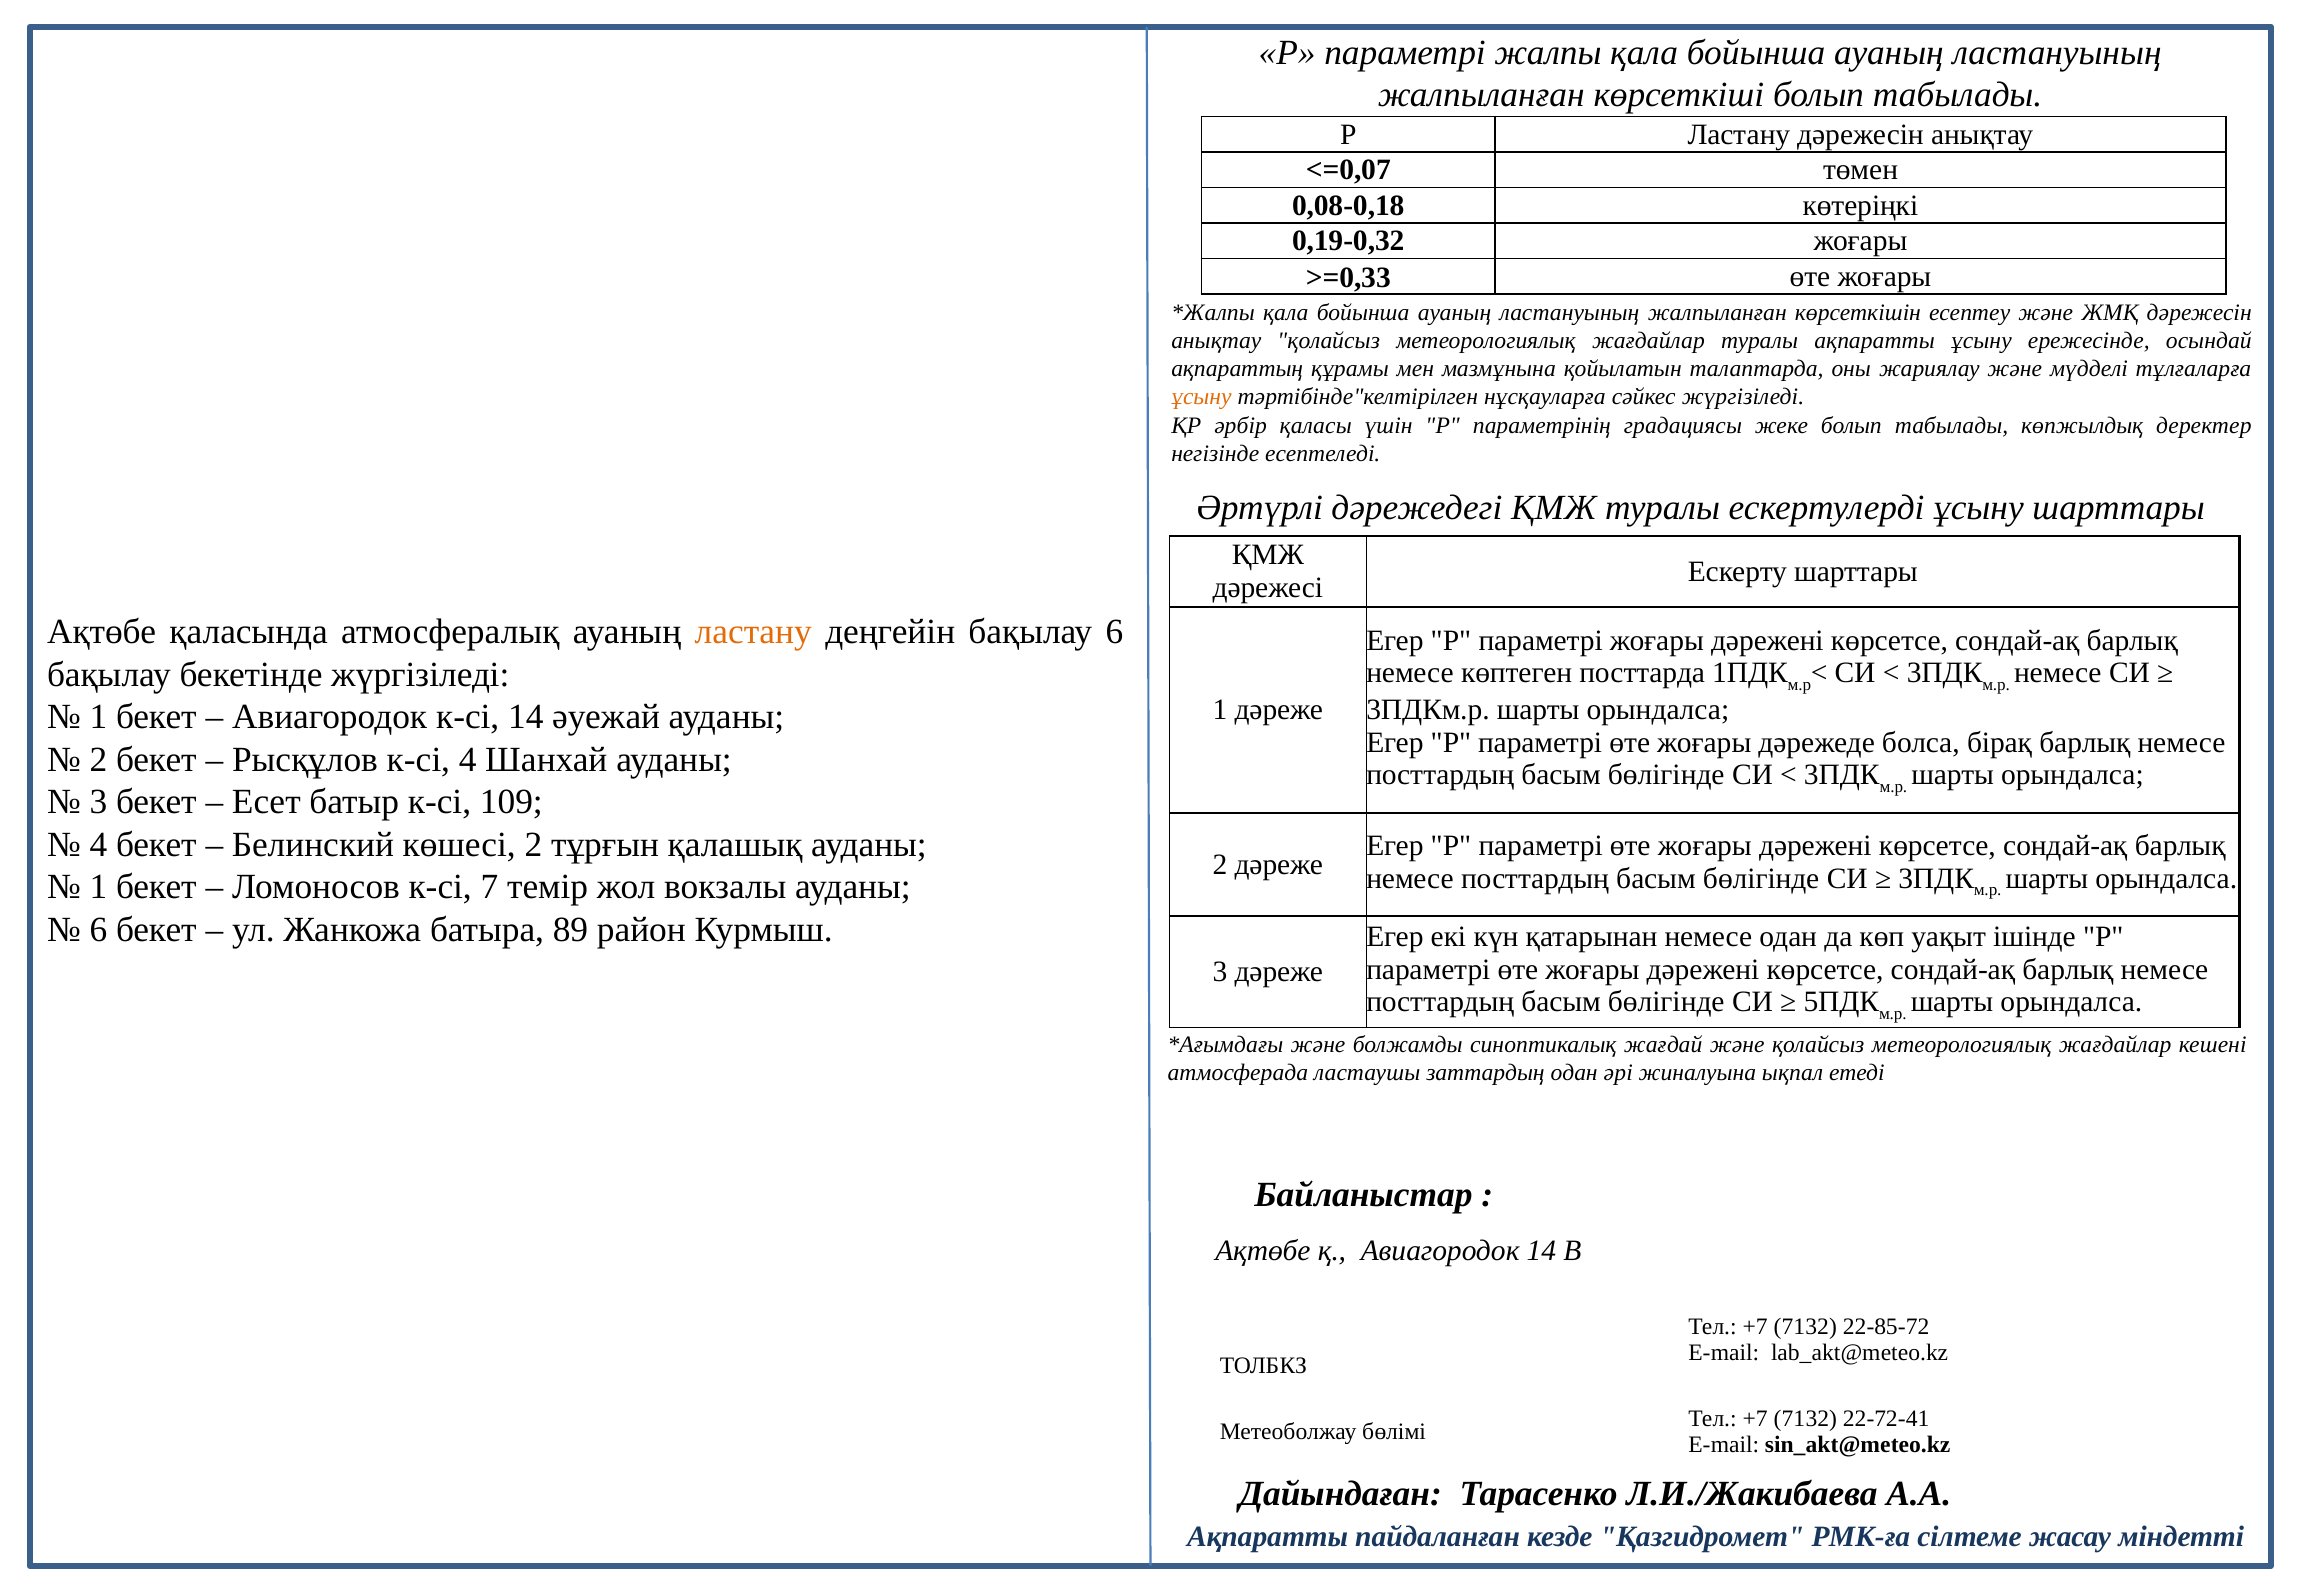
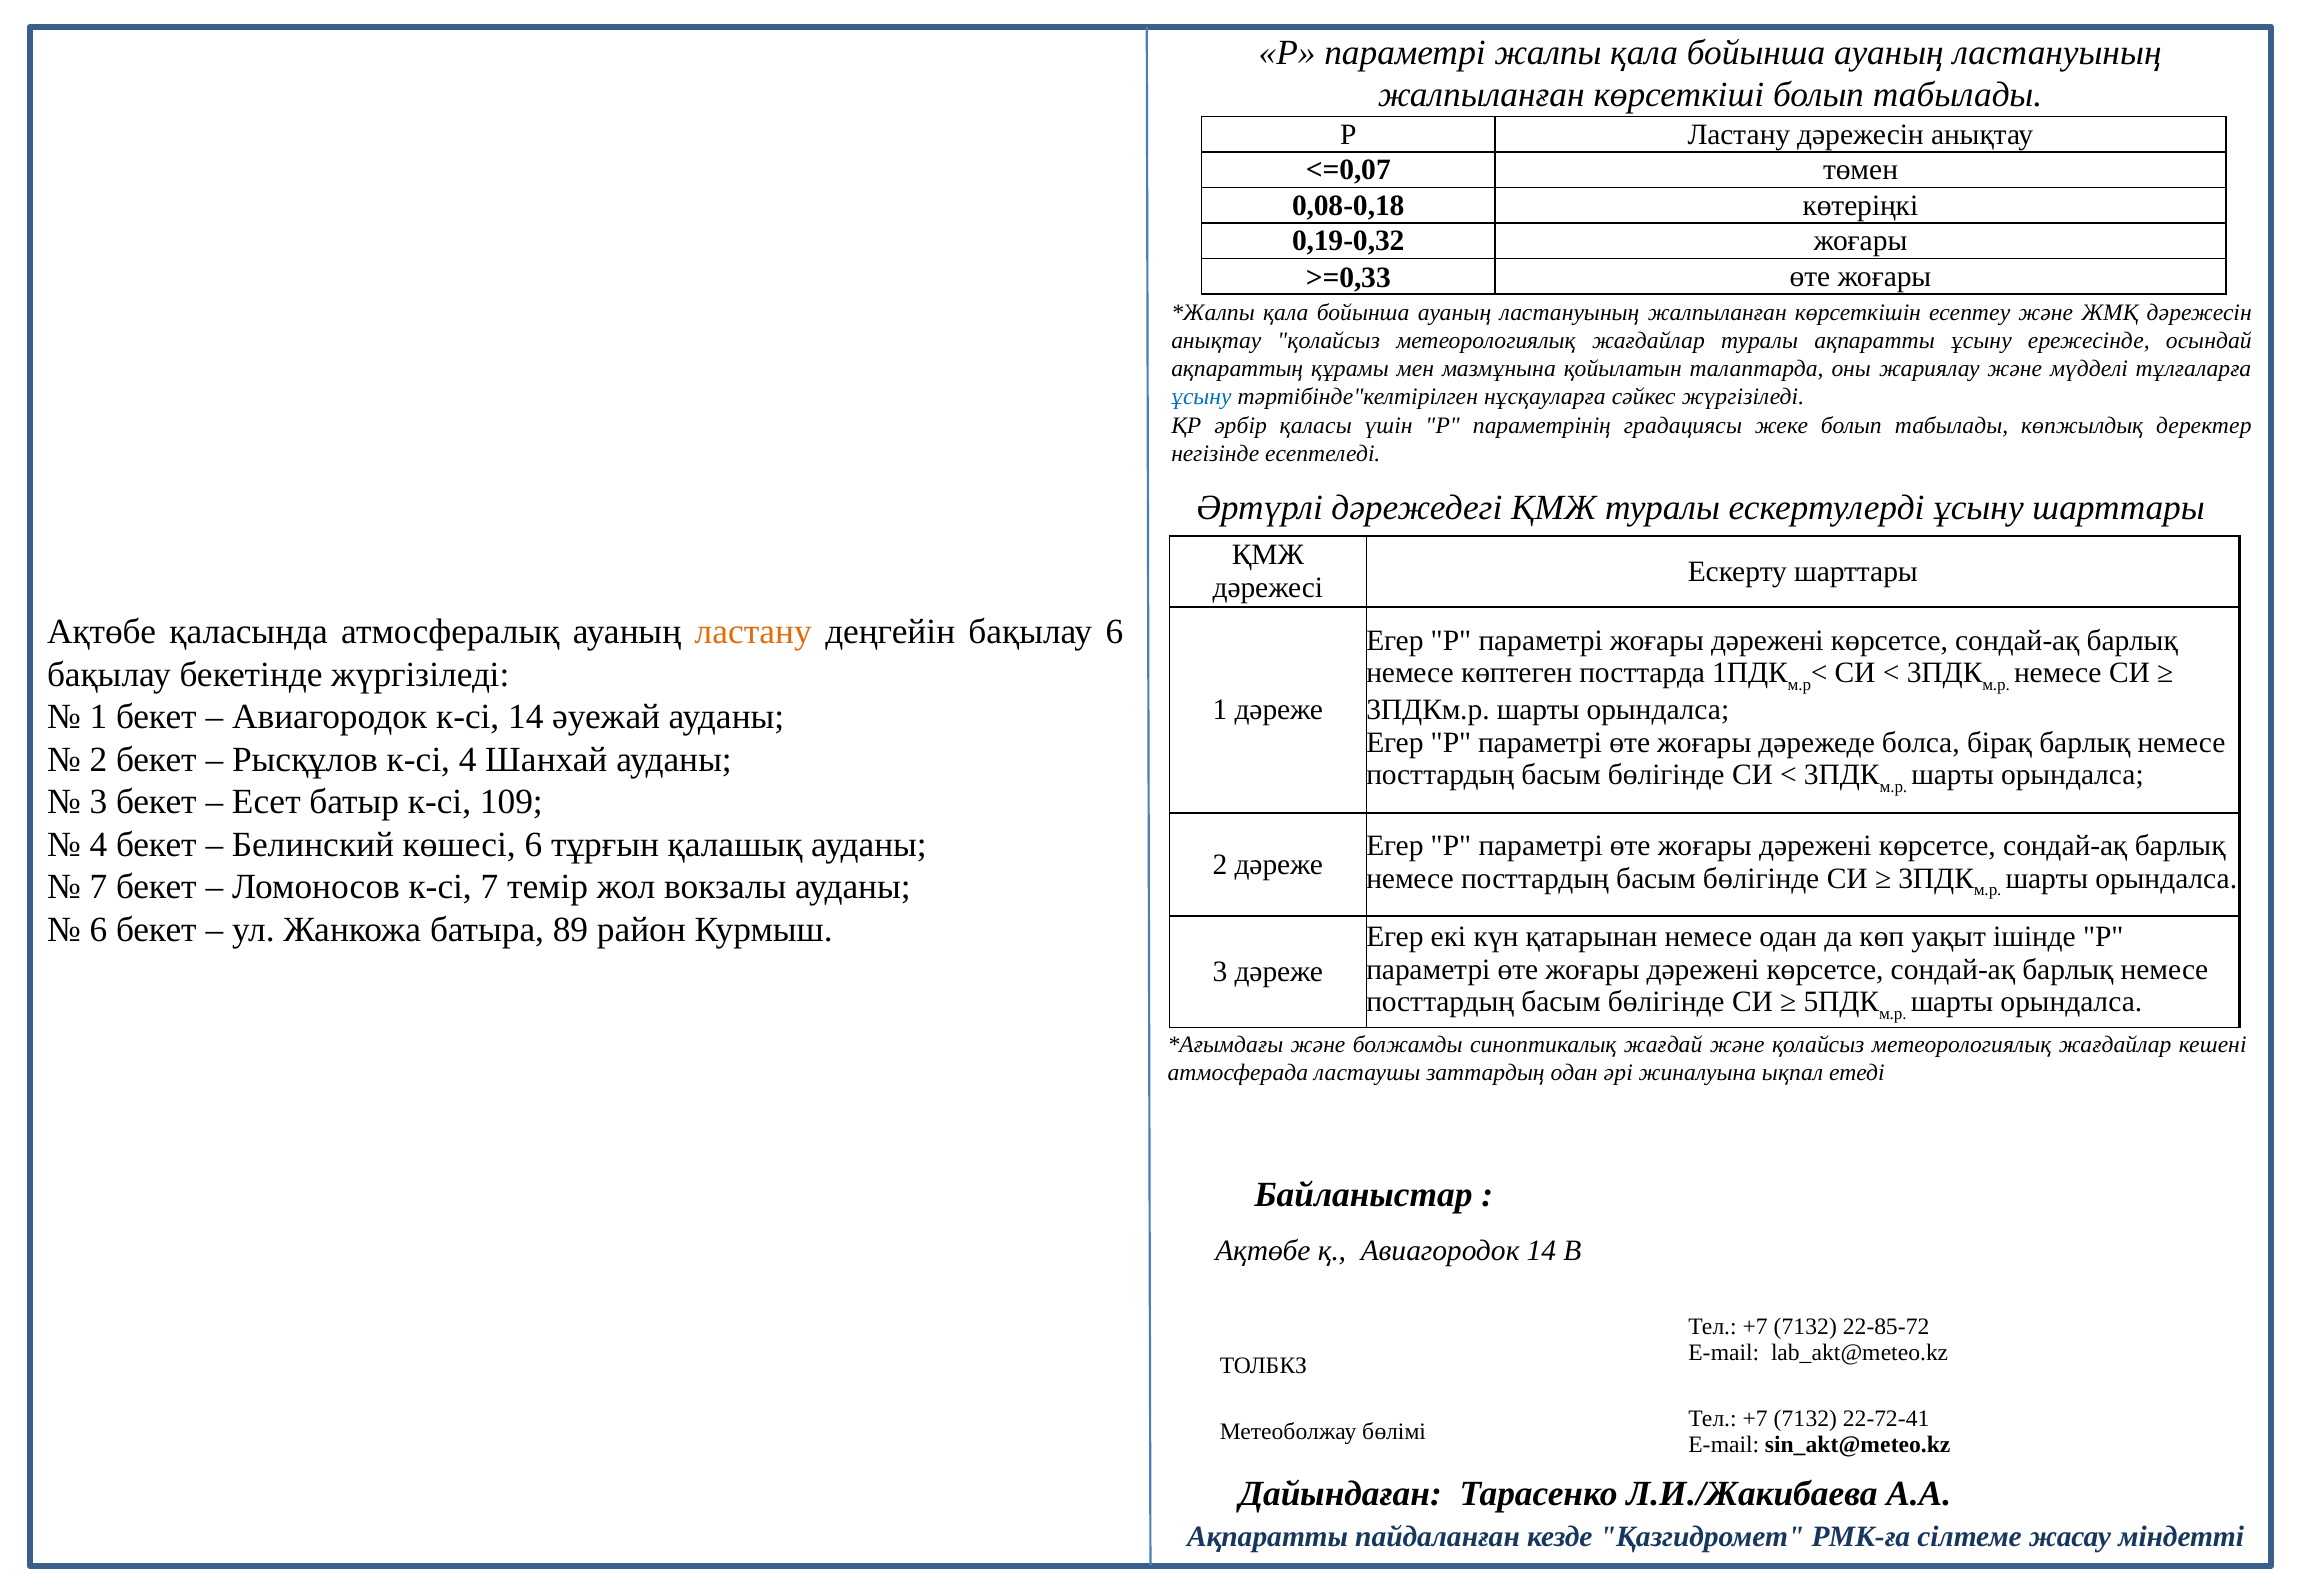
ұсыну at (1201, 397) colour: orange -> blue
көшесі 2: 2 -> 6
1 at (98, 887): 1 -> 7
